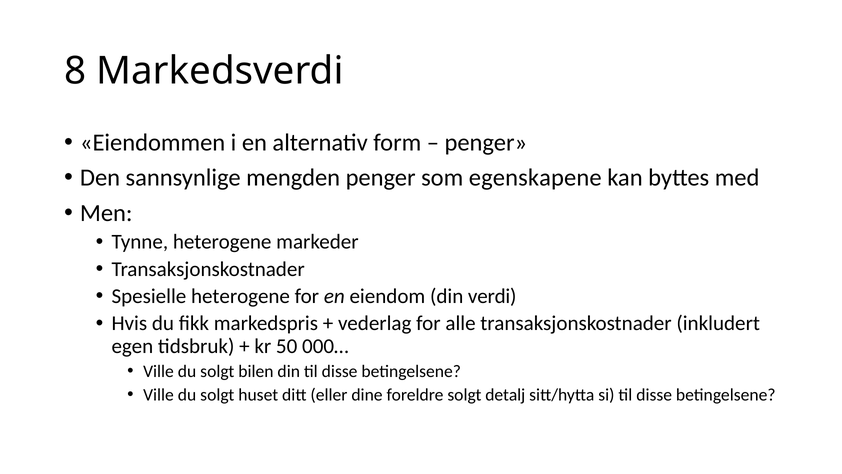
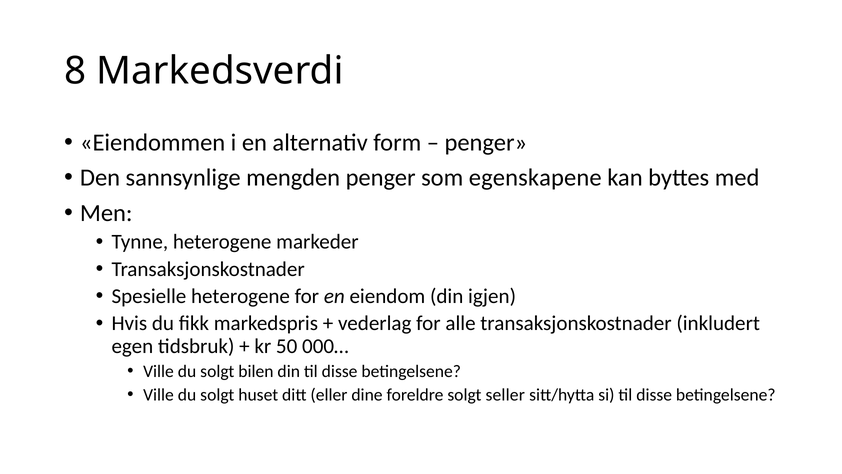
verdi: verdi -> igjen
detalj: detalj -> seller
